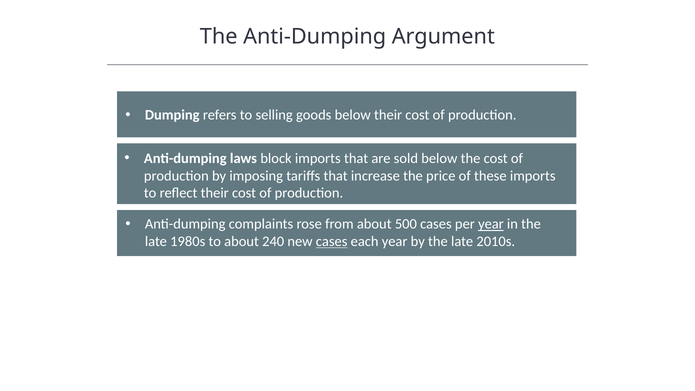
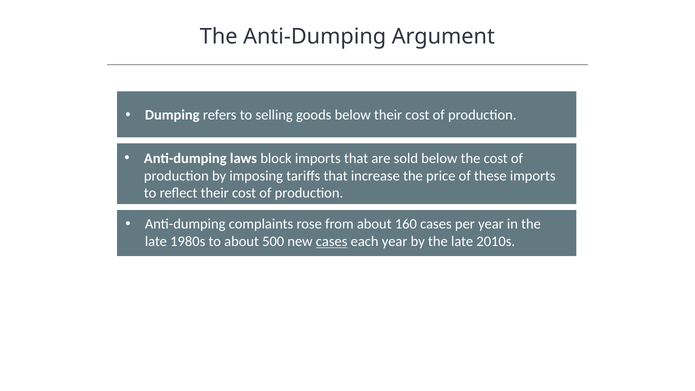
500: 500 -> 160
year at (491, 224) underline: present -> none
240: 240 -> 500
